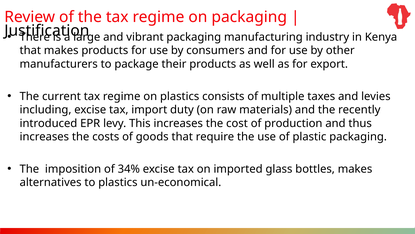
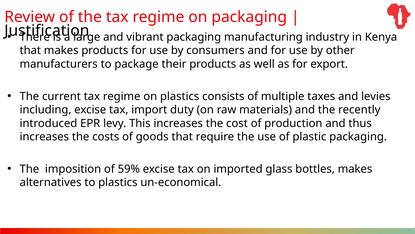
34%: 34% -> 59%
